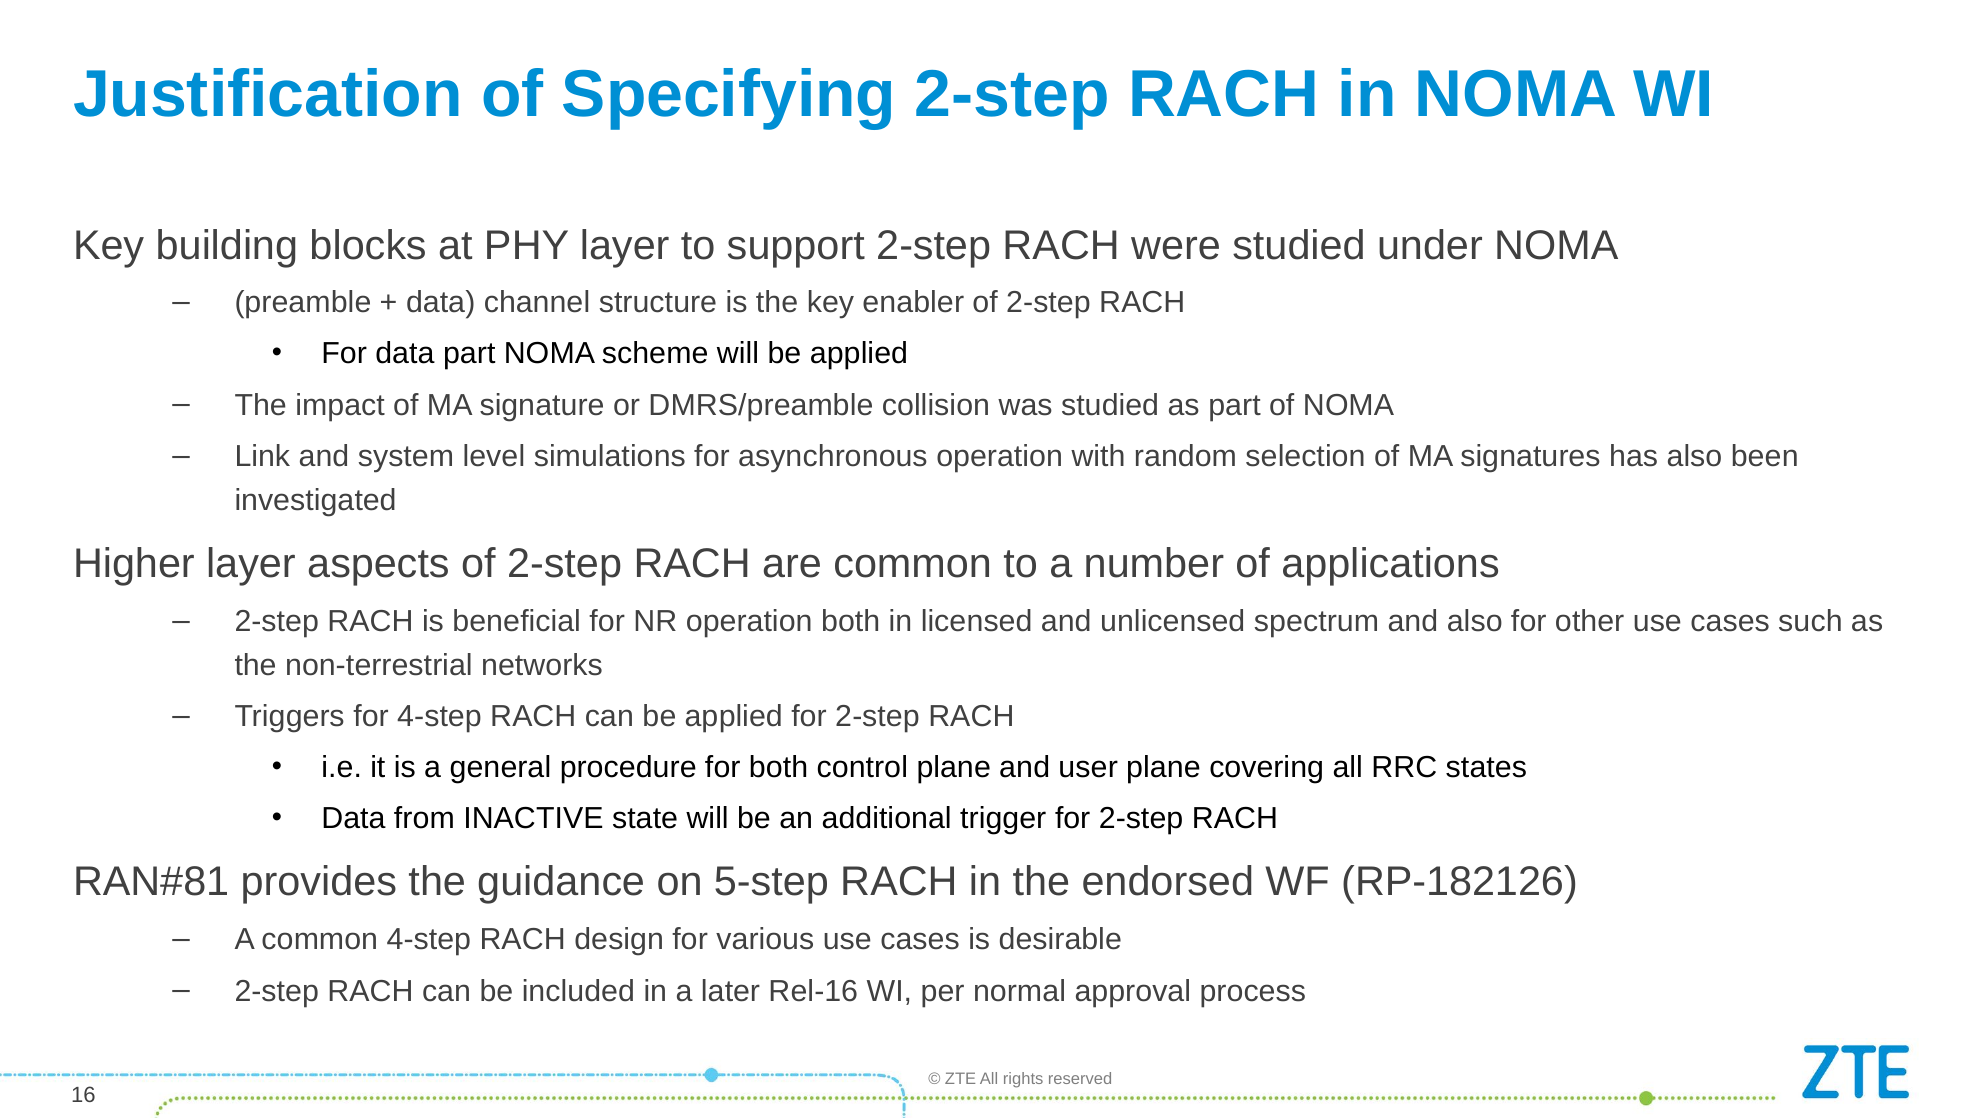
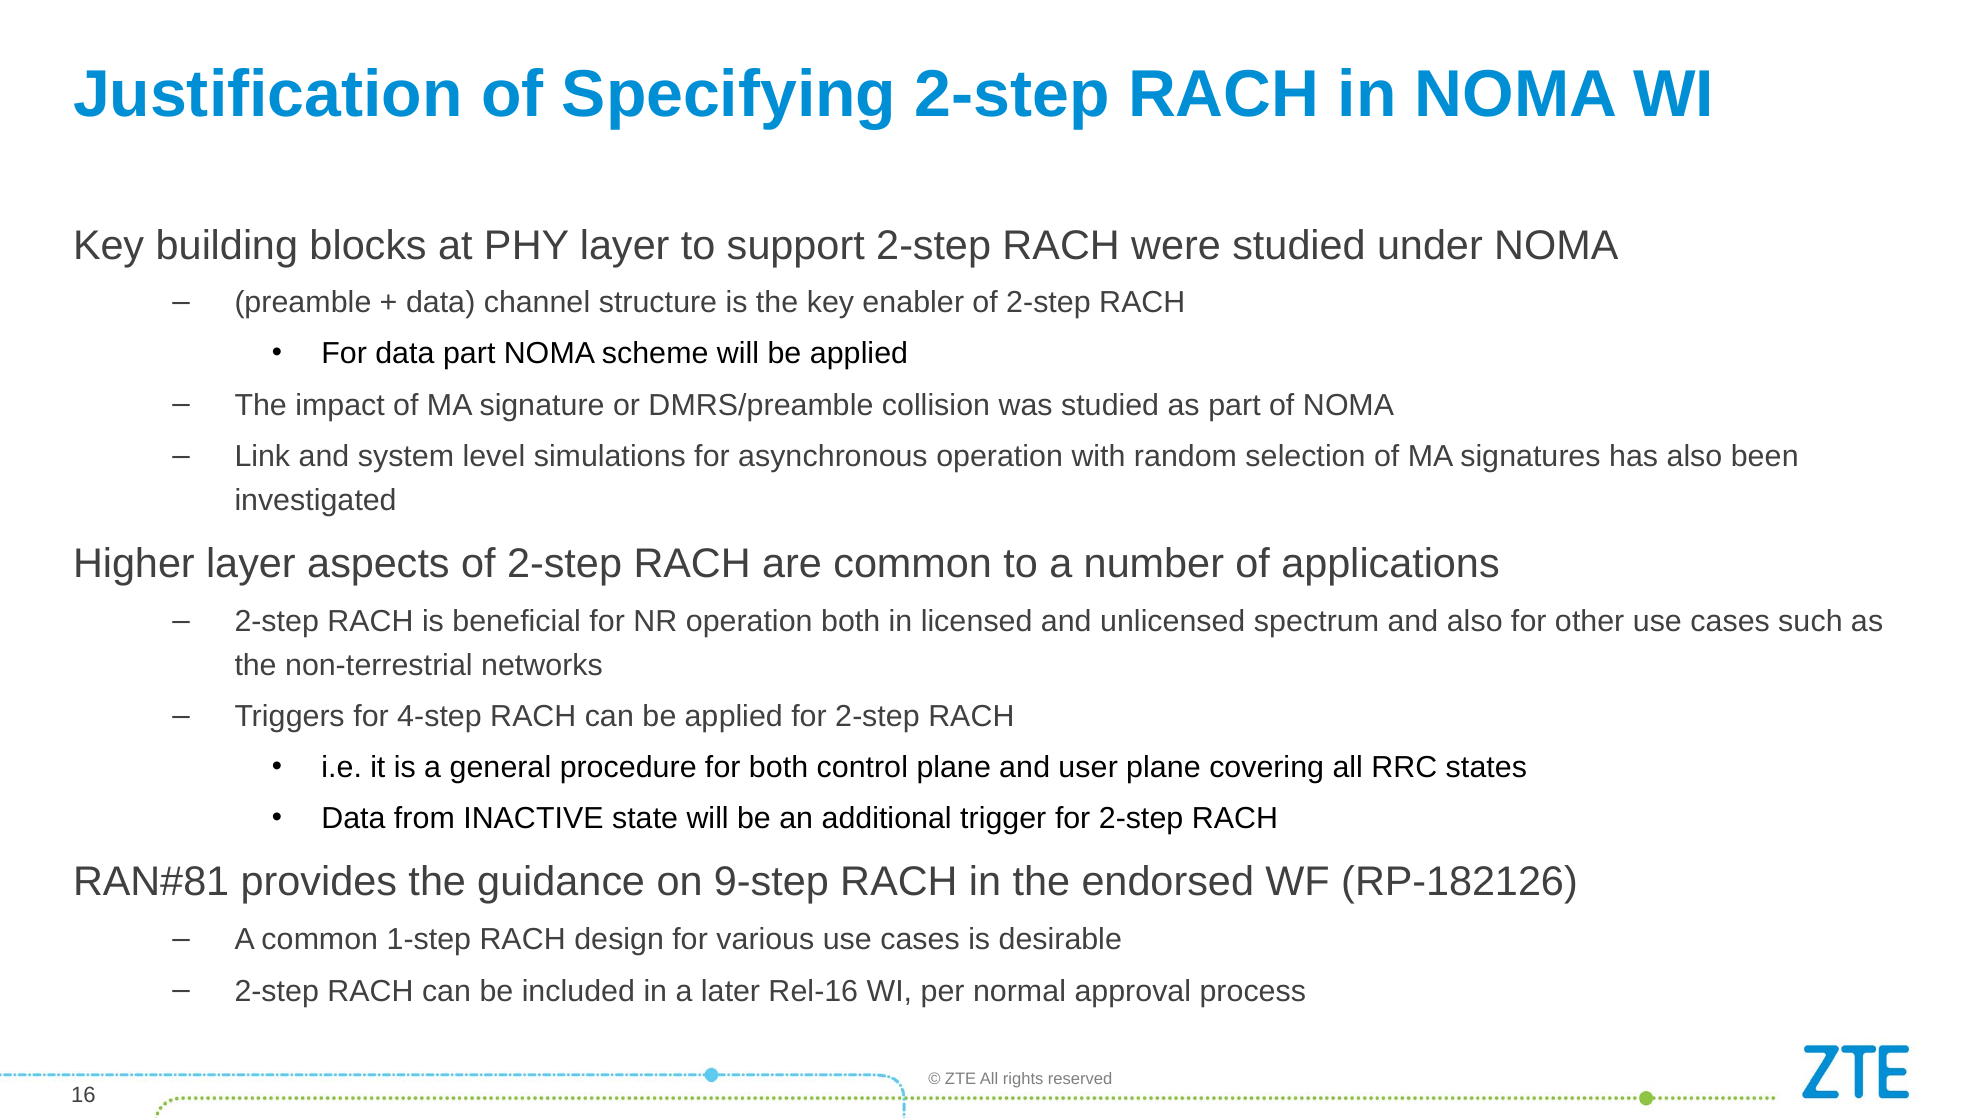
5-step: 5-step -> 9-step
common 4-step: 4-step -> 1-step
